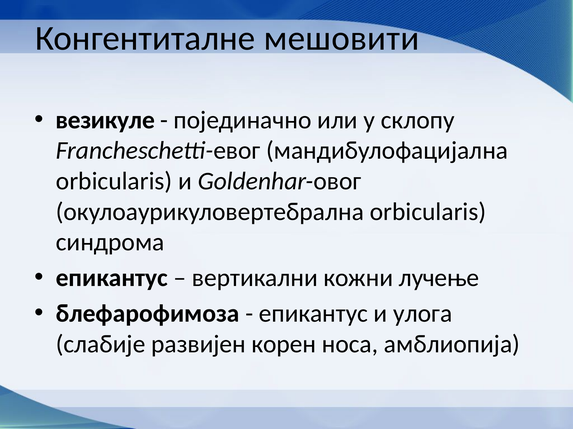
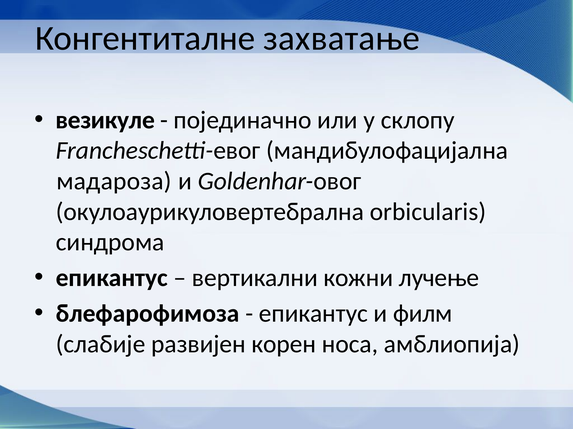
мешовити: мешовити -> захватање
orbicularis at (114, 181): orbicularis -> мадароза
улога: улога -> филм
